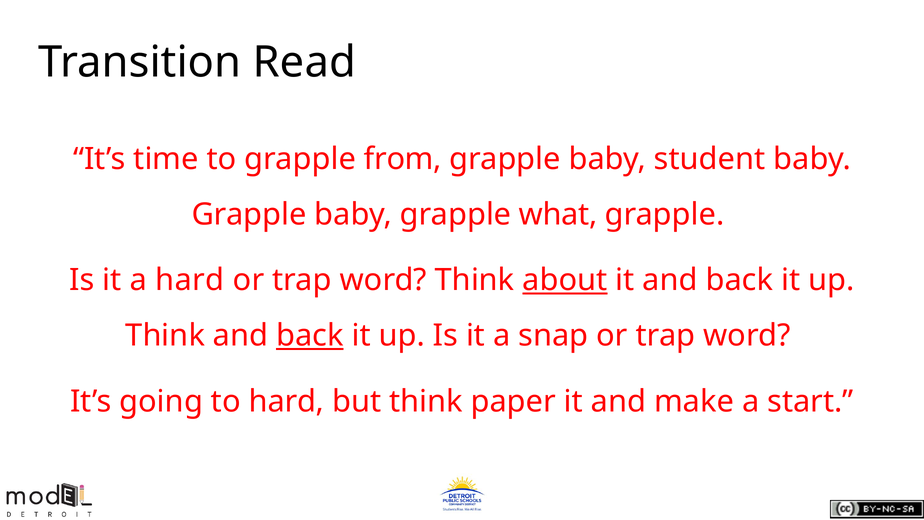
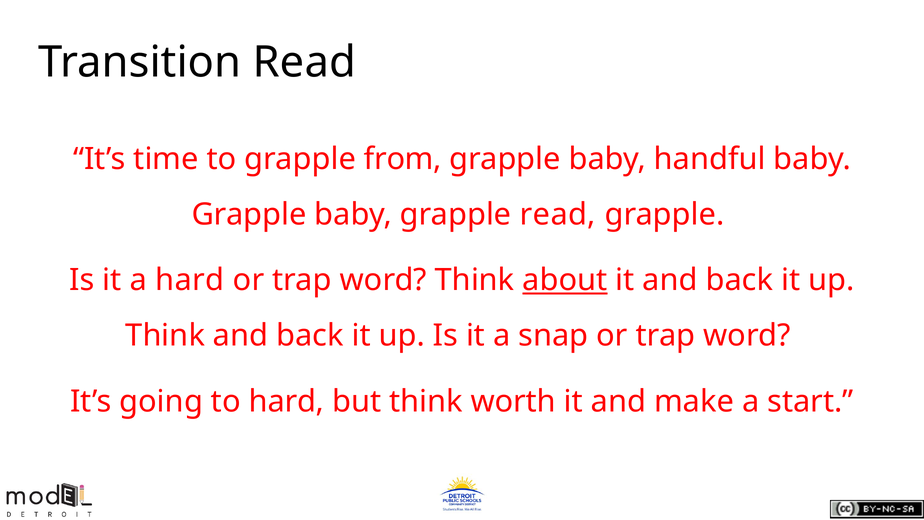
student: student -> handful
grapple what: what -> read
back at (310, 336) underline: present -> none
paper: paper -> worth
